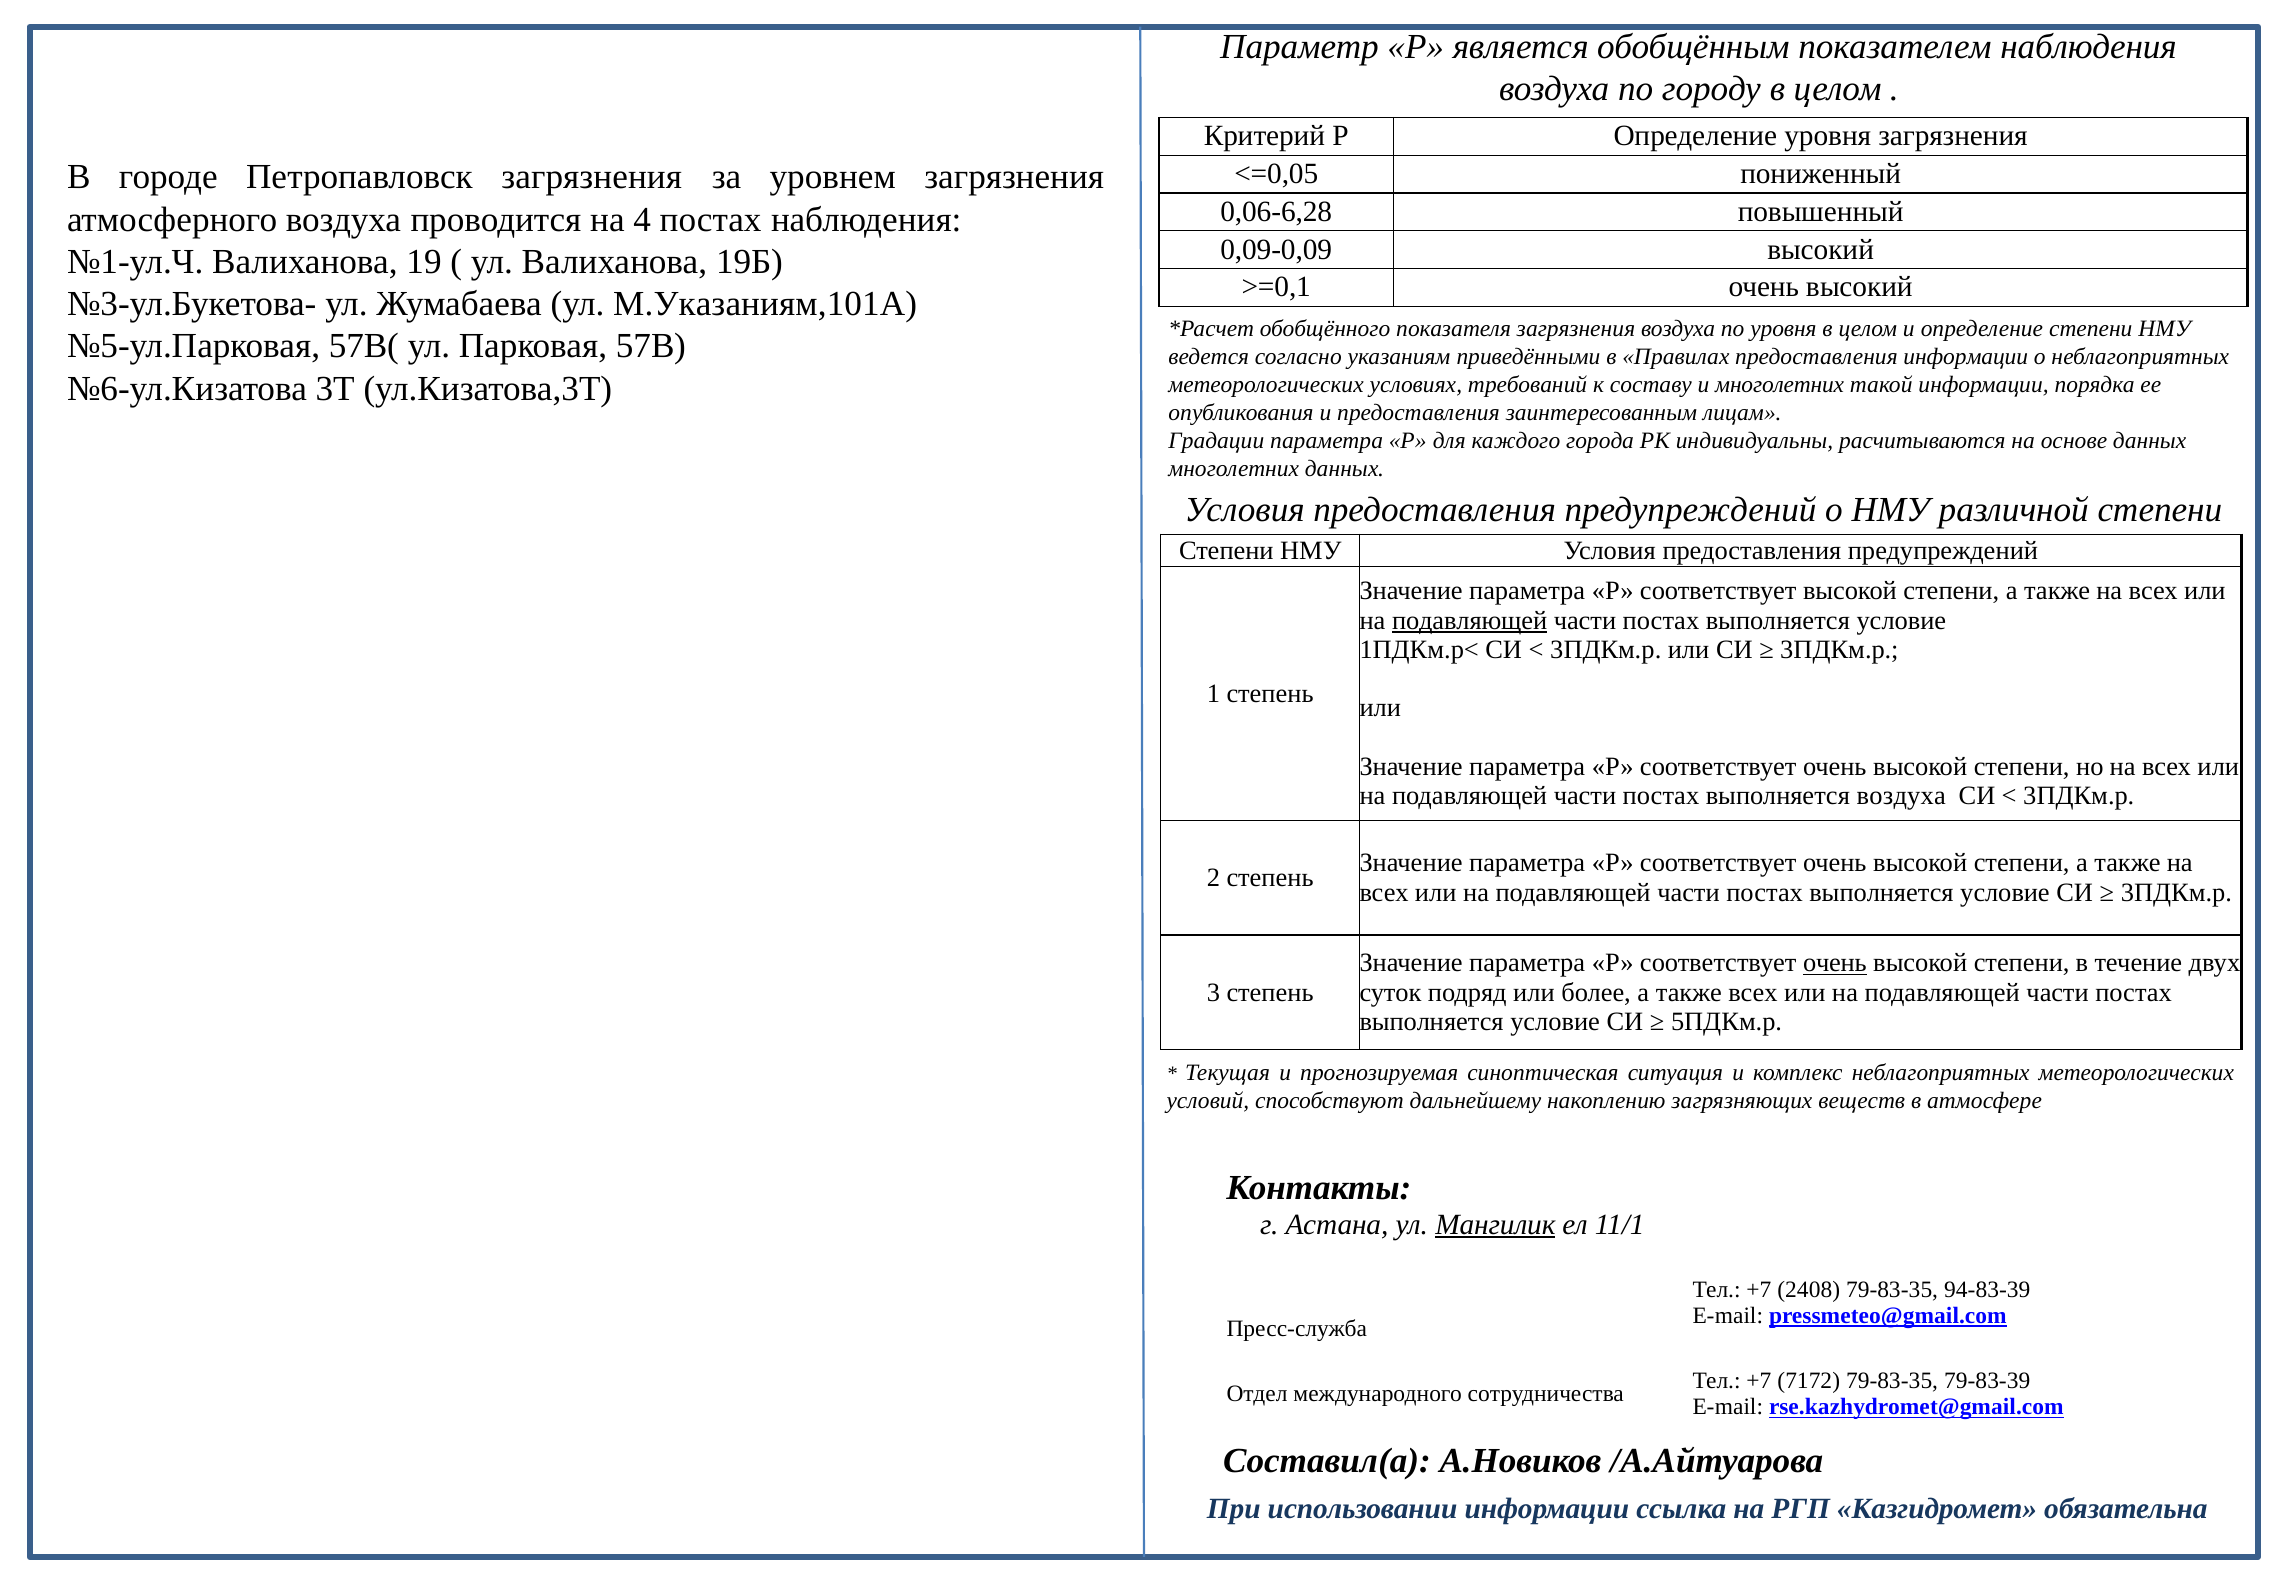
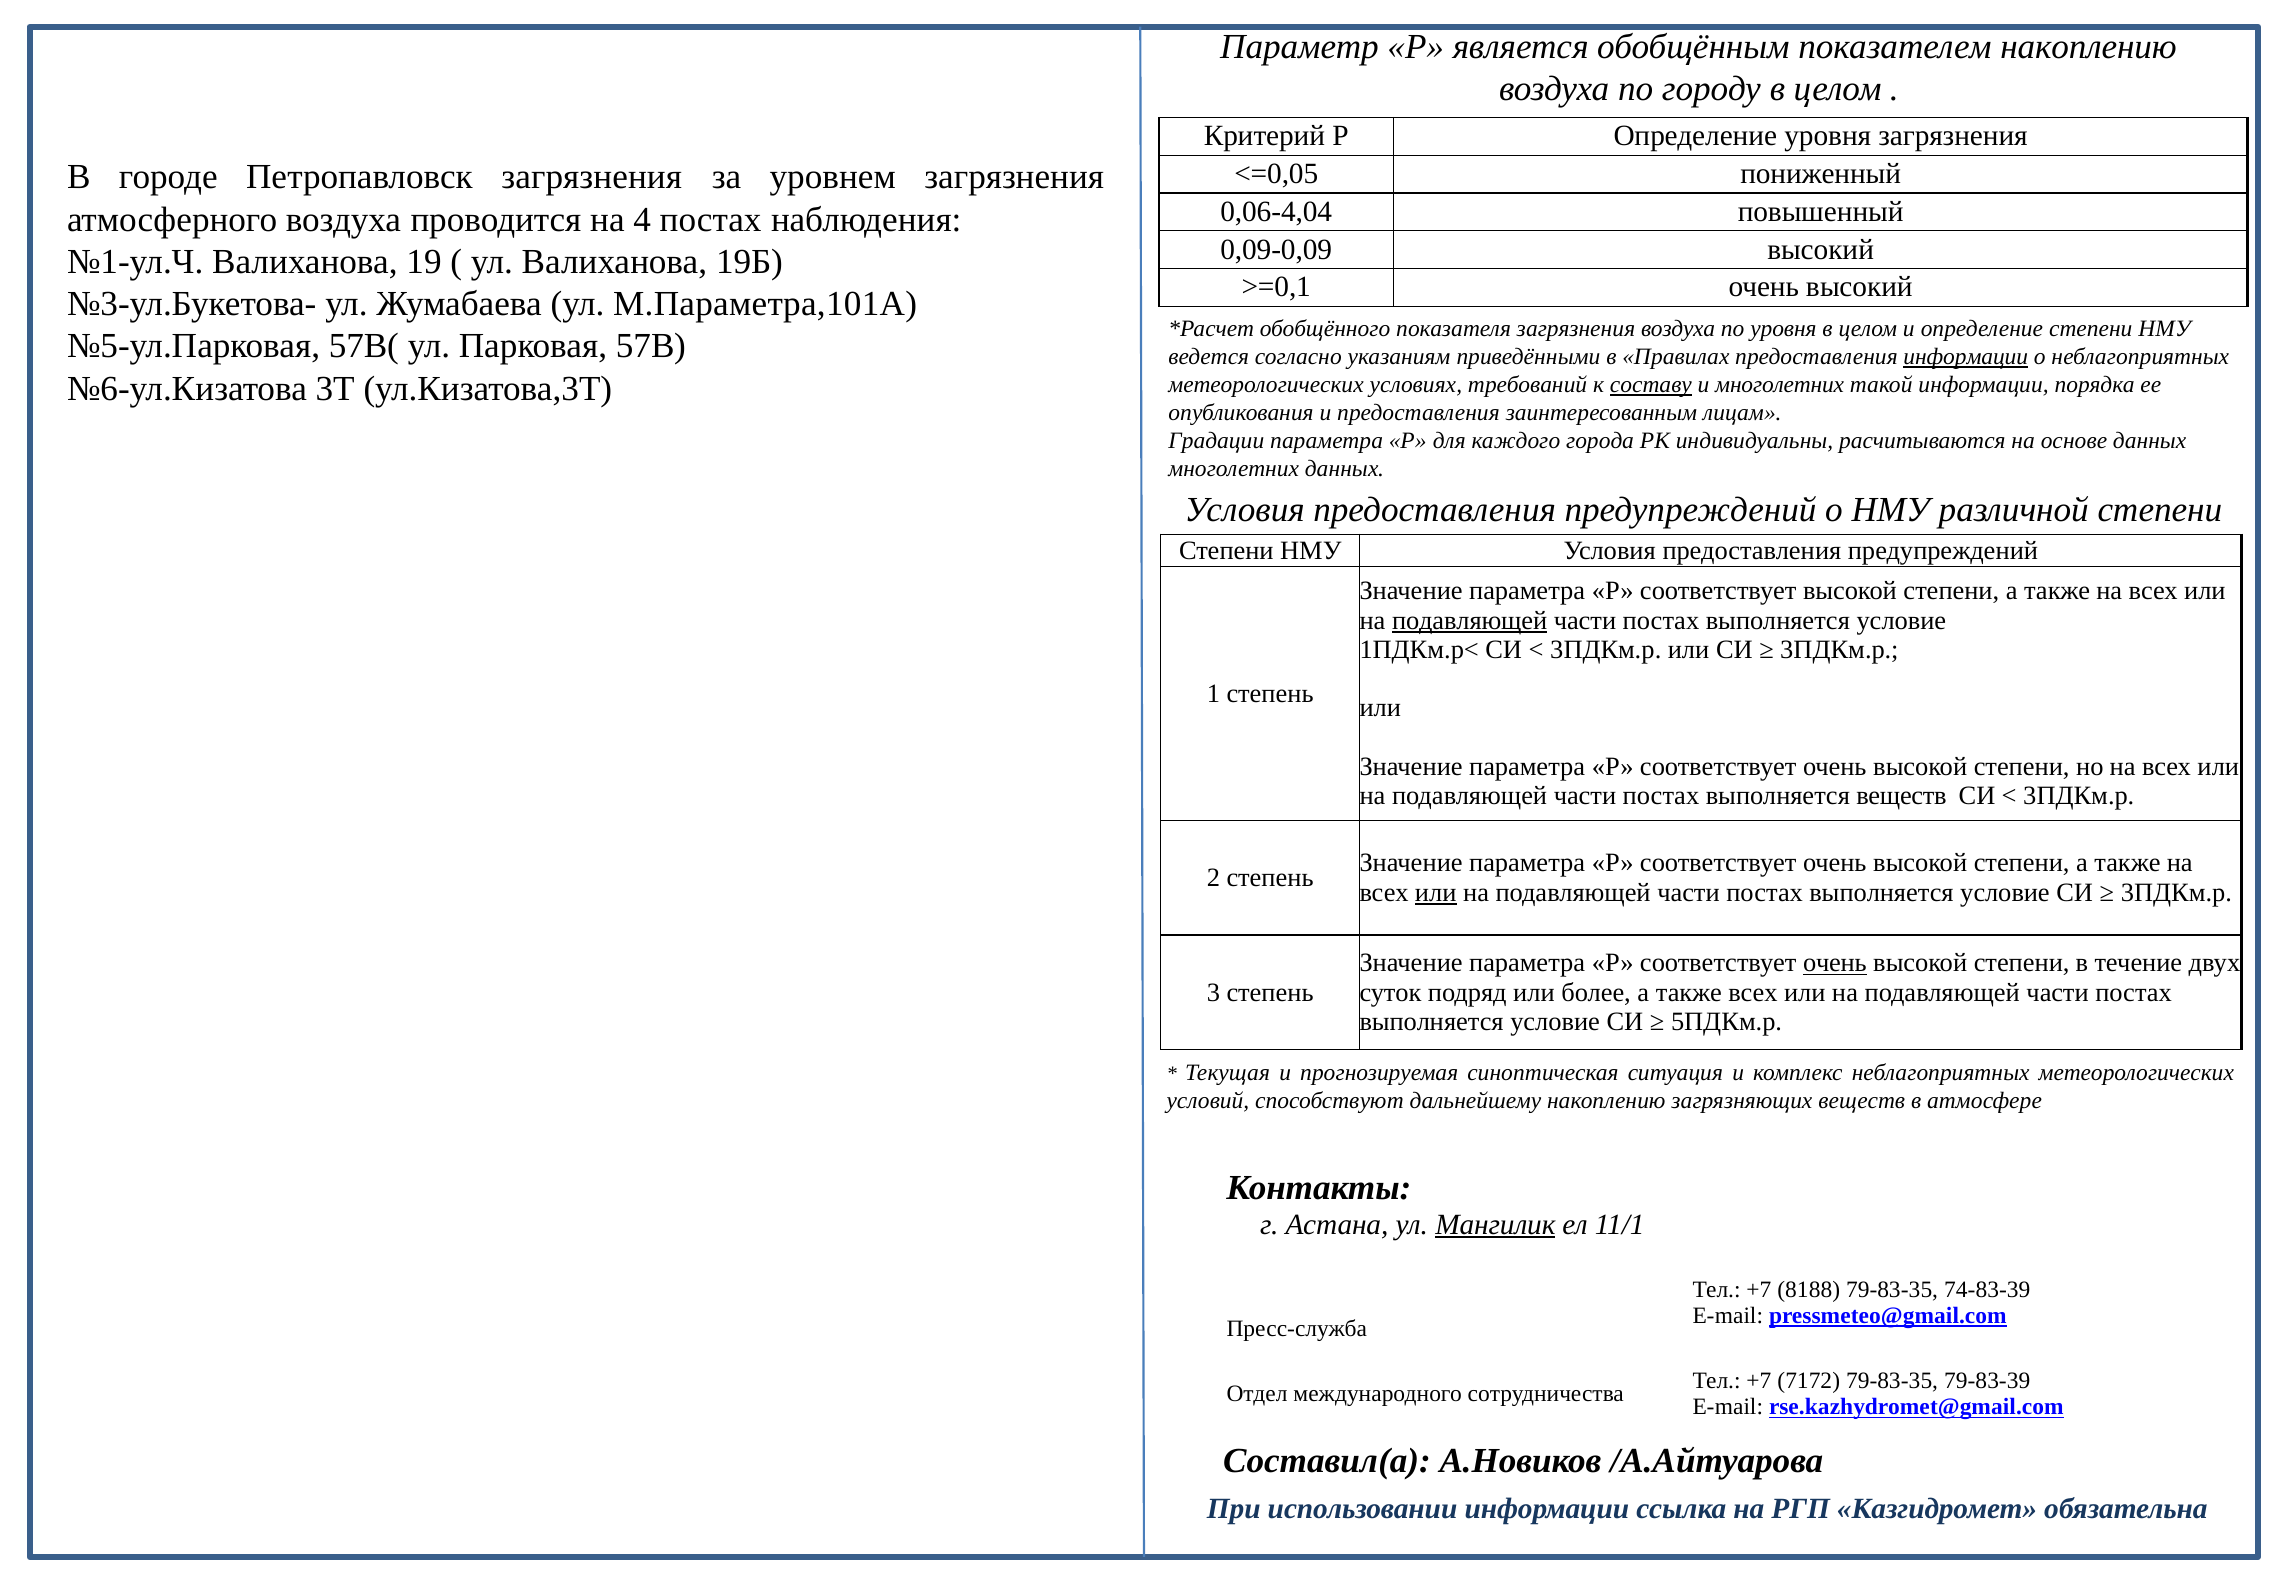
показателем наблюдения: наблюдения -> накоплению
0,06-6,28: 0,06-6,28 -> 0,06-4,04
М.Указаниям,101А: М.Указаниям,101А -> М.Параметра,101А
информации at (1966, 357) underline: none -> present
составу underline: none -> present
выполняется воздуха: воздуха -> веществ
или at (1436, 893) underline: none -> present
2408: 2408 -> 8188
94-83-39: 94-83-39 -> 74-83-39
